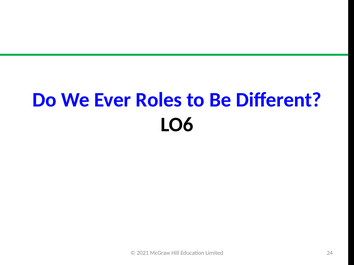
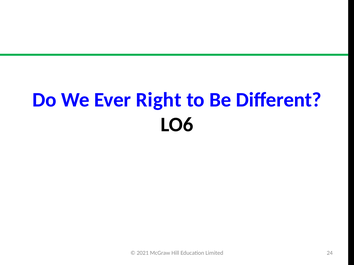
Roles: Roles -> Right
